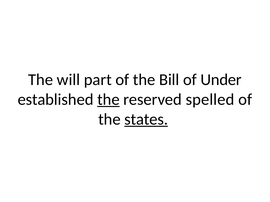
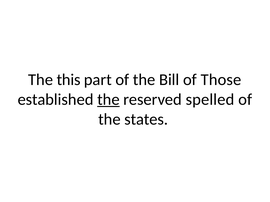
will: will -> this
Under: Under -> Those
states underline: present -> none
